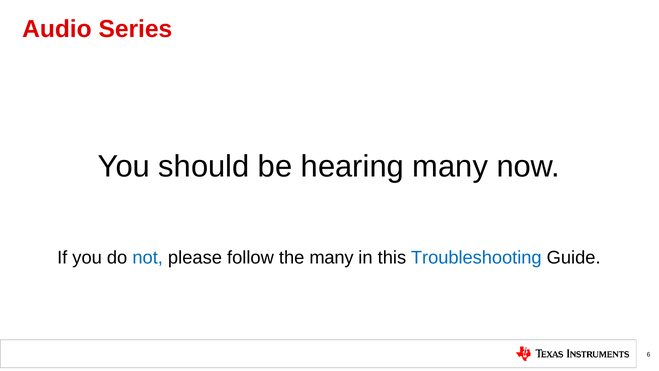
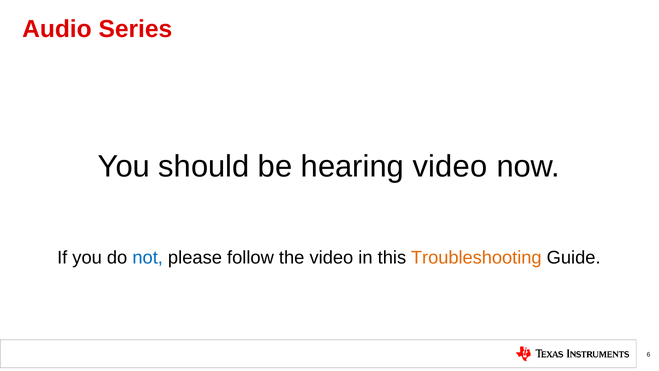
hearing many: many -> video
the many: many -> video
Troubleshooting colour: blue -> orange
